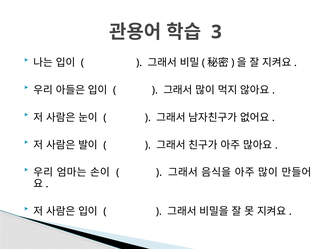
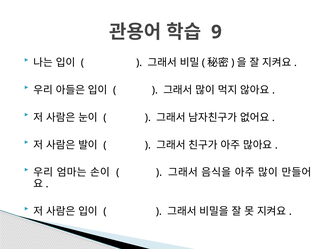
3: 3 -> 9
